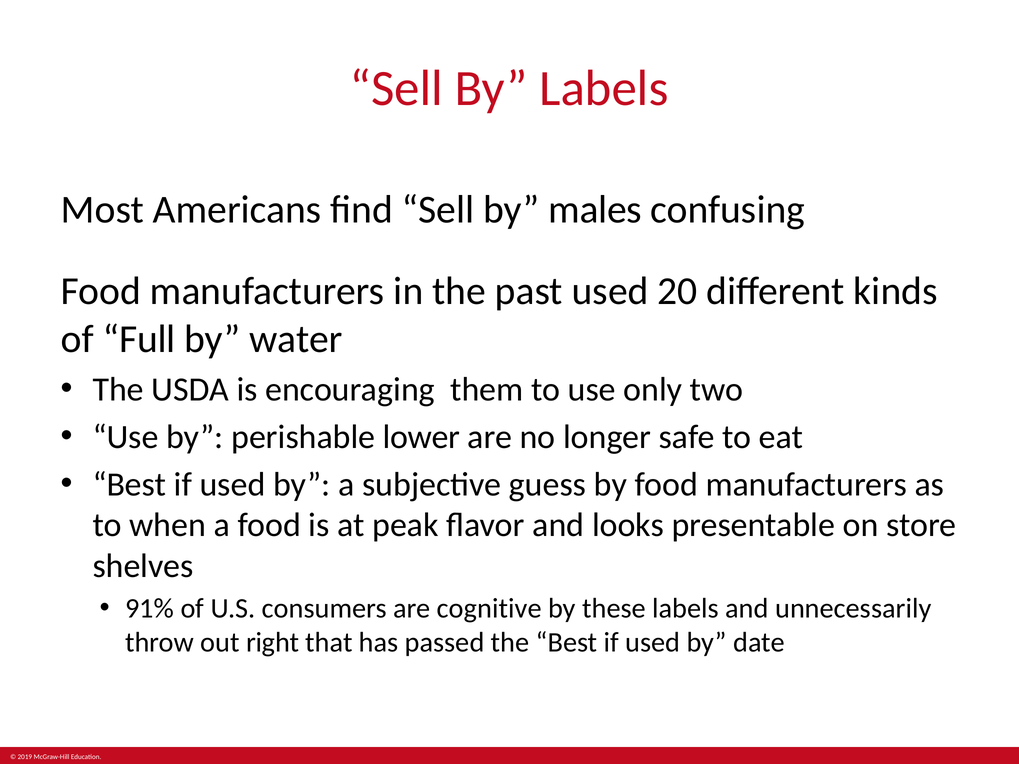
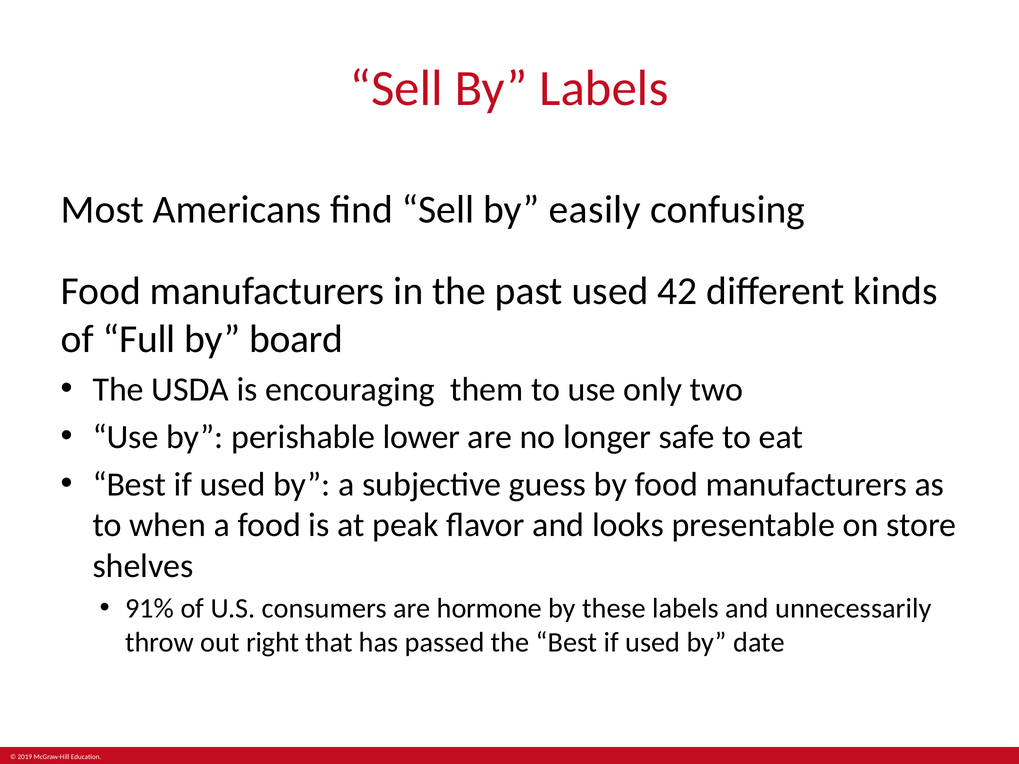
males: males -> easily
20: 20 -> 42
water: water -> board
cognitive: cognitive -> hormone
